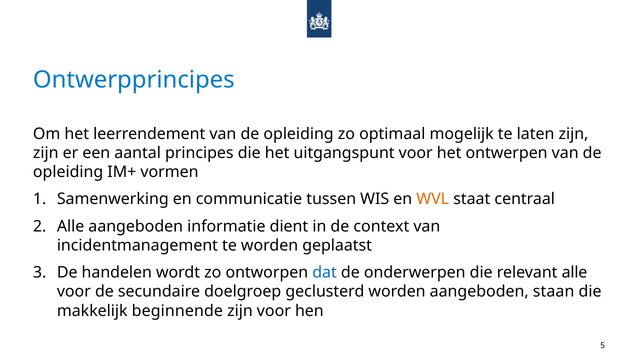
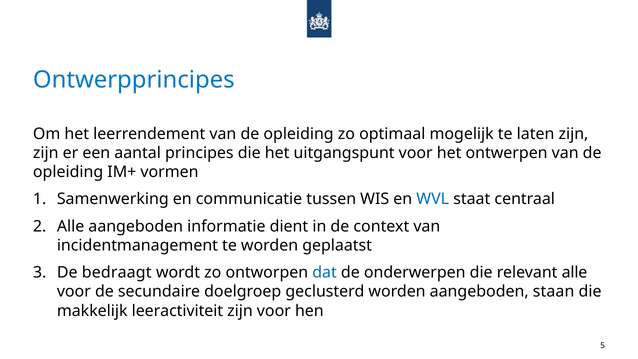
WVL colour: orange -> blue
handelen: handelen -> bedraagt
beginnende: beginnende -> leeractiviteit
